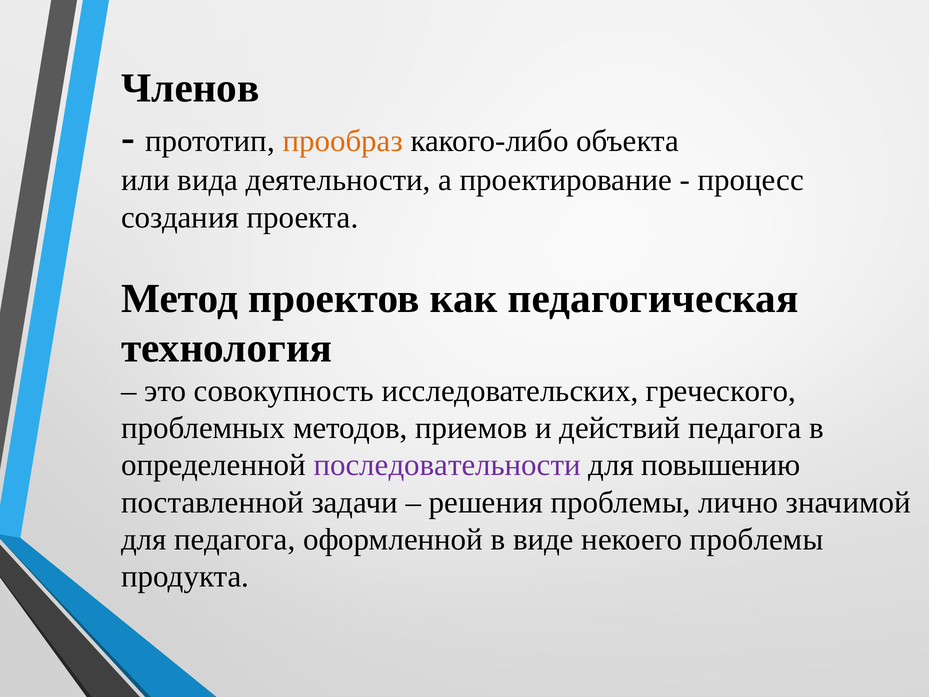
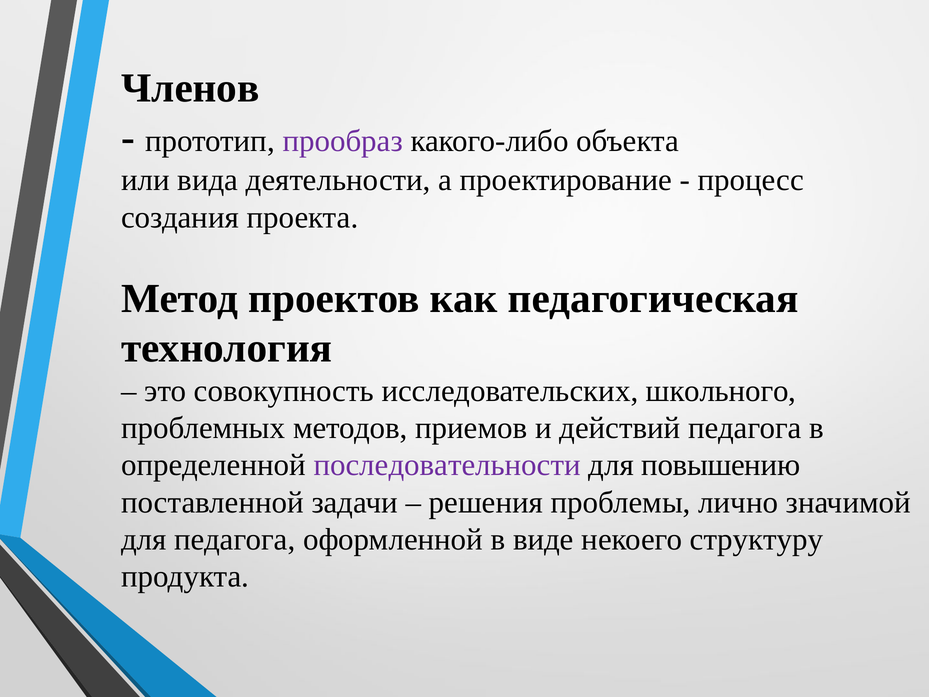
прообраз colour: orange -> purple
греческого: греческого -> школьного
некоего проблемы: проблемы -> структуру
